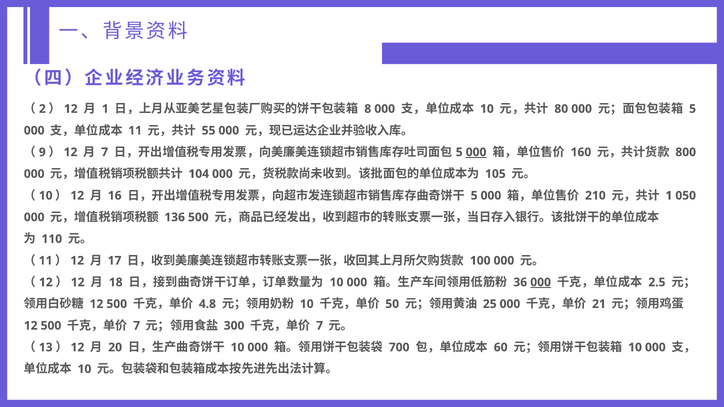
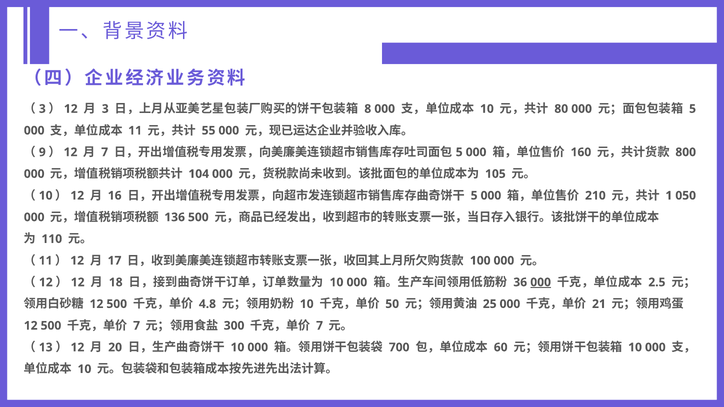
2 at (42, 109): 2 -> 3
1 at (105, 109): 1 -> 3
000 at (476, 152) underline: present -> none
